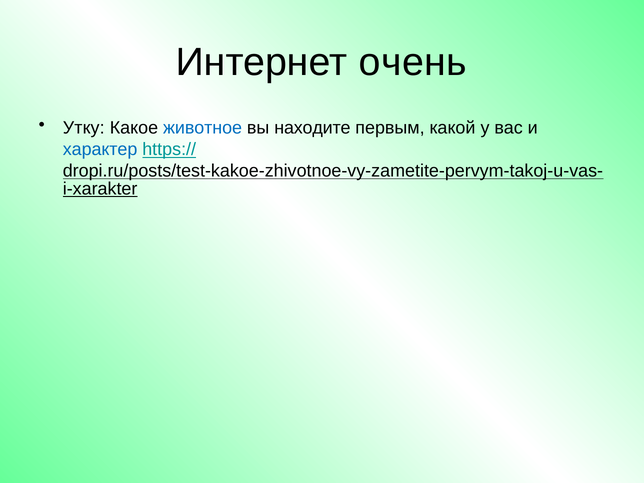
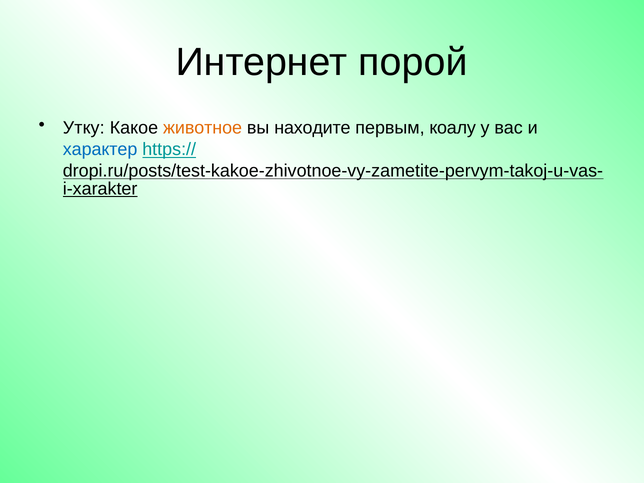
очень: очень -> порой
животное colour: blue -> orange
какой: какой -> коалу
